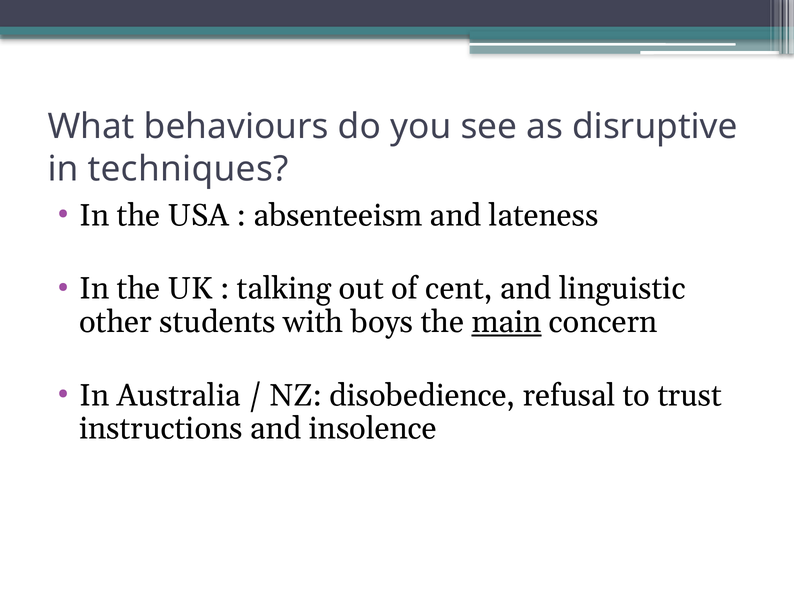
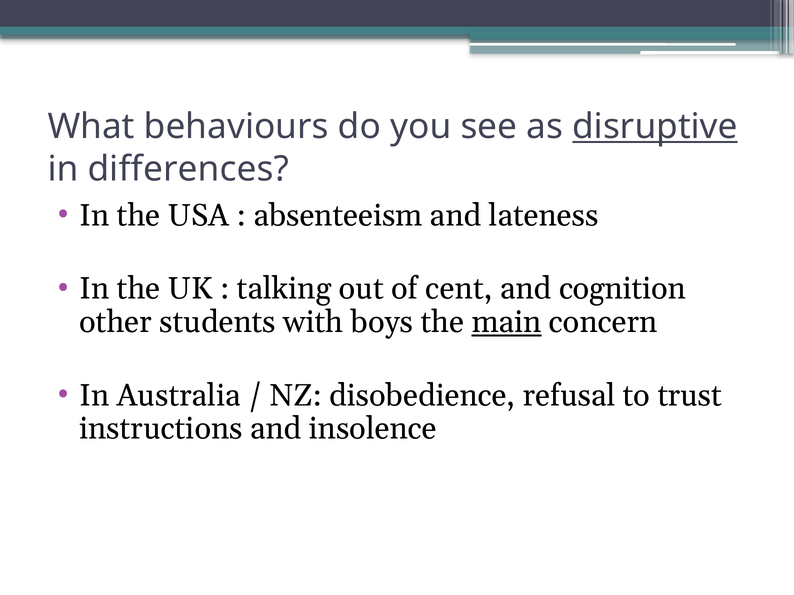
disruptive underline: none -> present
techniques: techniques -> differences
linguistic: linguistic -> cognition
